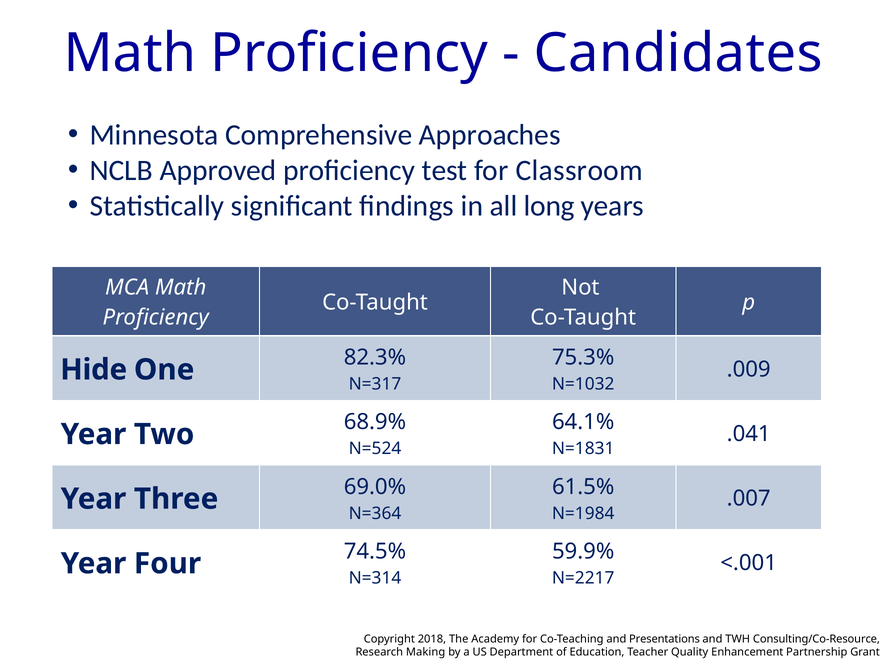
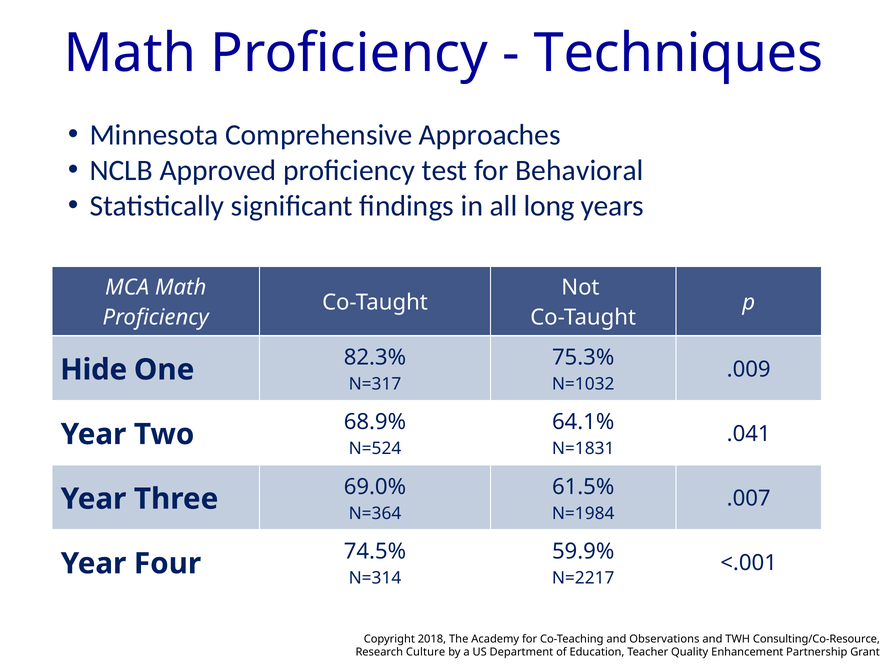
Candidates: Candidates -> Techniques
Classroom: Classroom -> Behavioral
Presentations: Presentations -> Observations
Making: Making -> Culture
